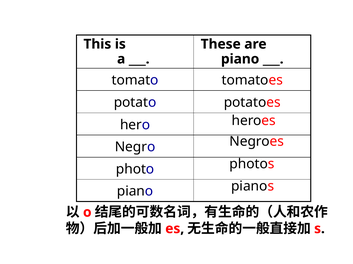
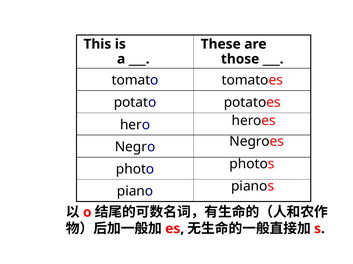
piano at (240, 59): piano -> those
